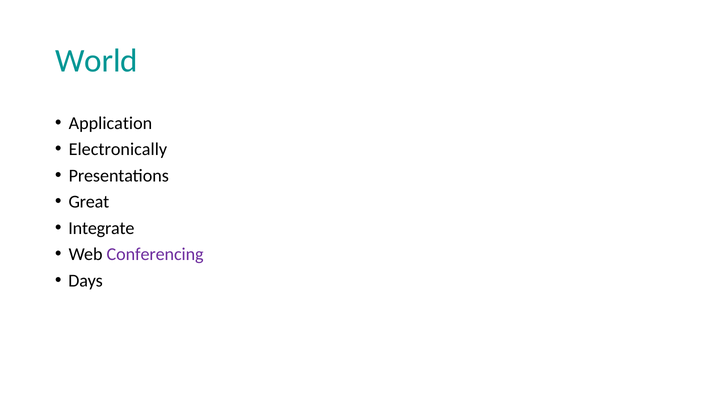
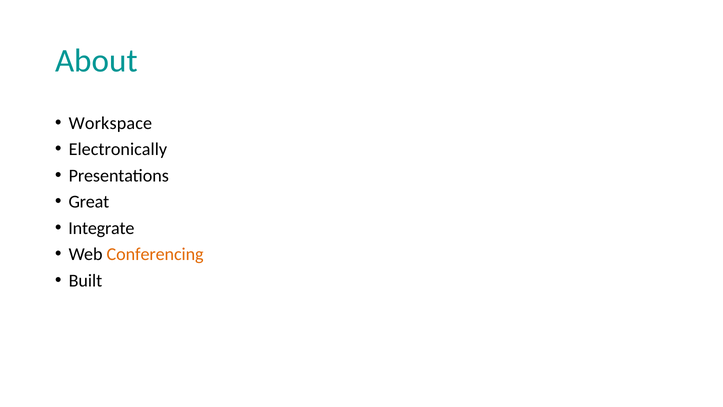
World: World -> About
Application: Application -> Workspace
Conferencing colour: purple -> orange
Days: Days -> Built
